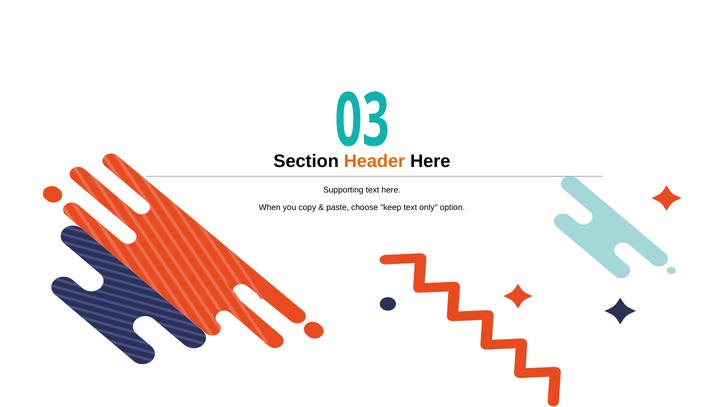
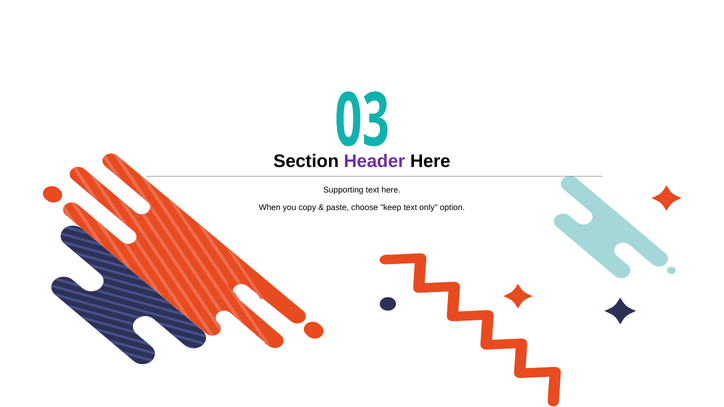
Header colour: orange -> purple
